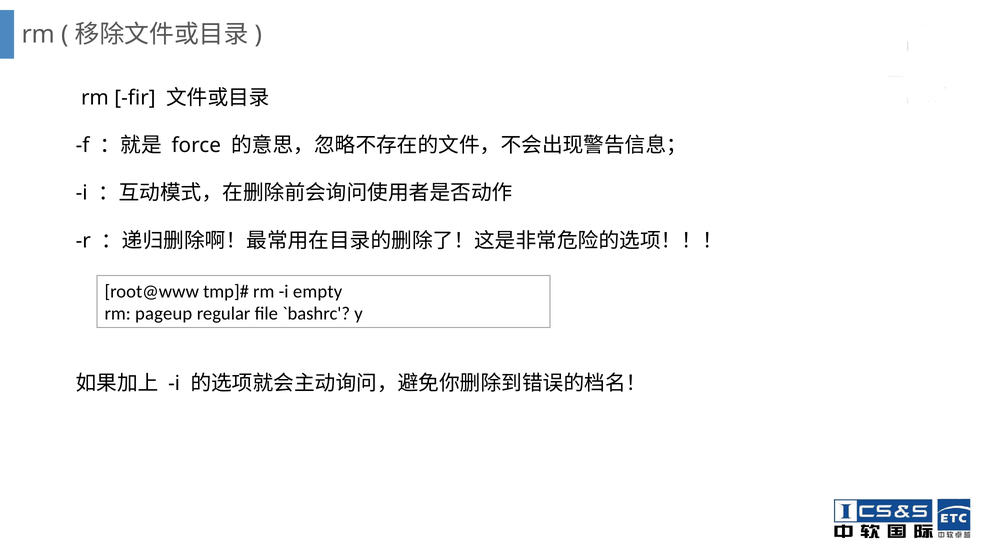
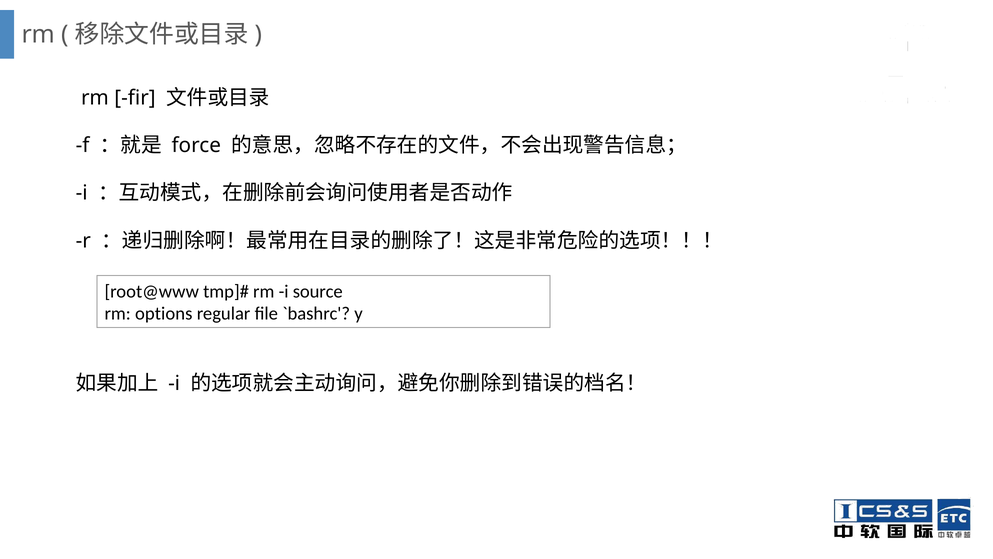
empty: empty -> source
pageup: pageup -> options
